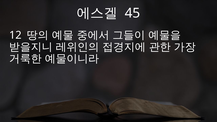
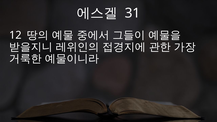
45: 45 -> 31
